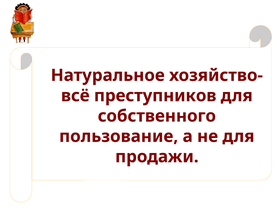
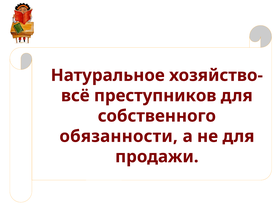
пользование: пользование -> обязанности
